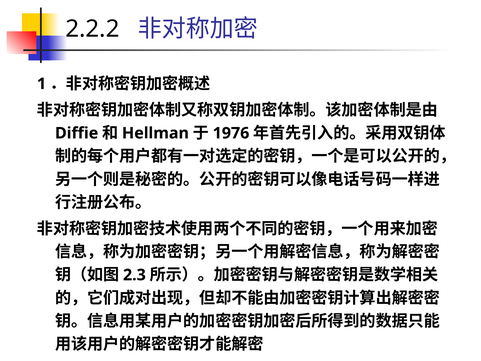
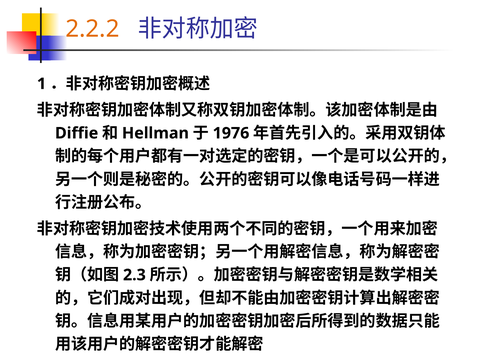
2.2.2 colour: black -> orange
